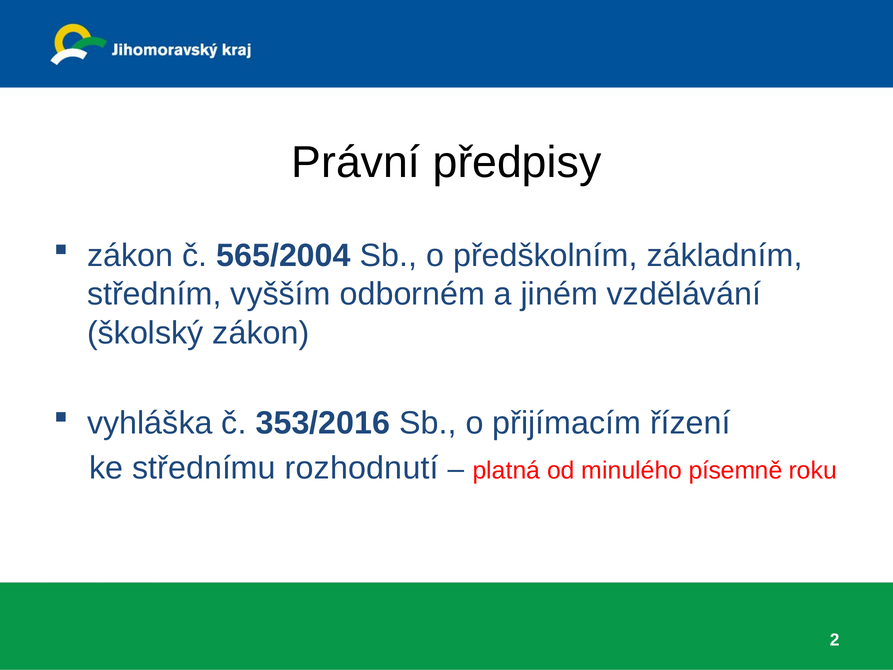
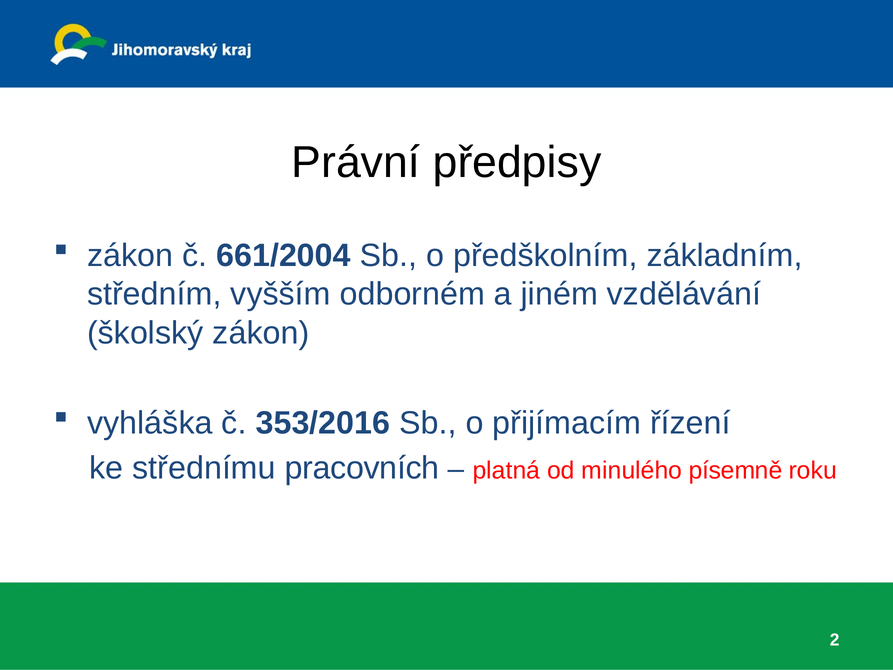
565/2004: 565/2004 -> 661/2004
rozhodnutí: rozhodnutí -> pracovních
